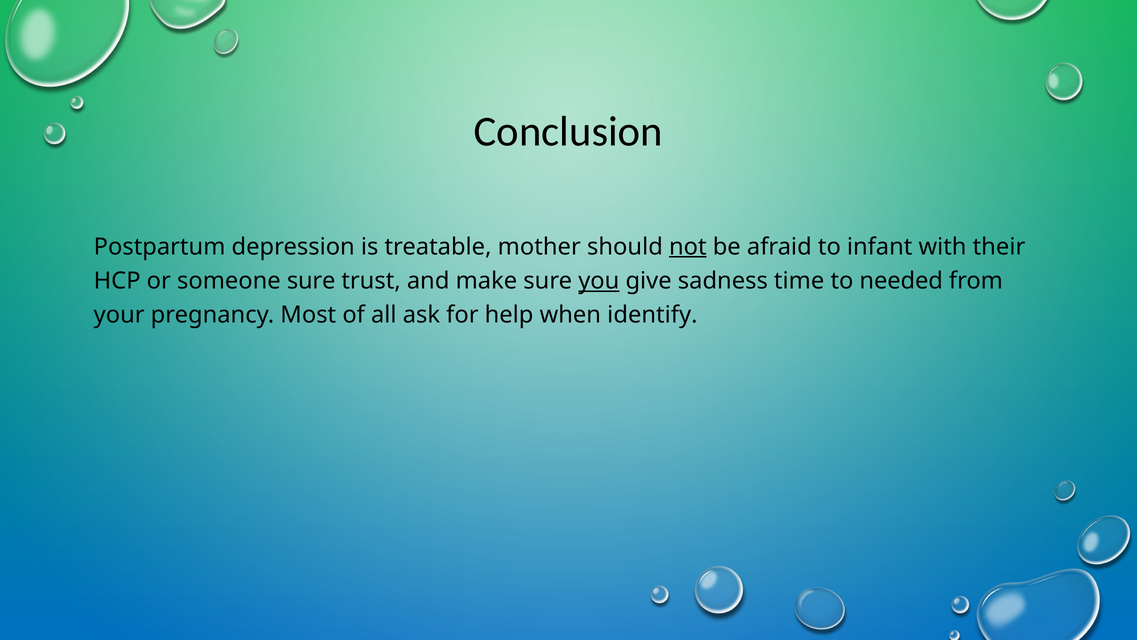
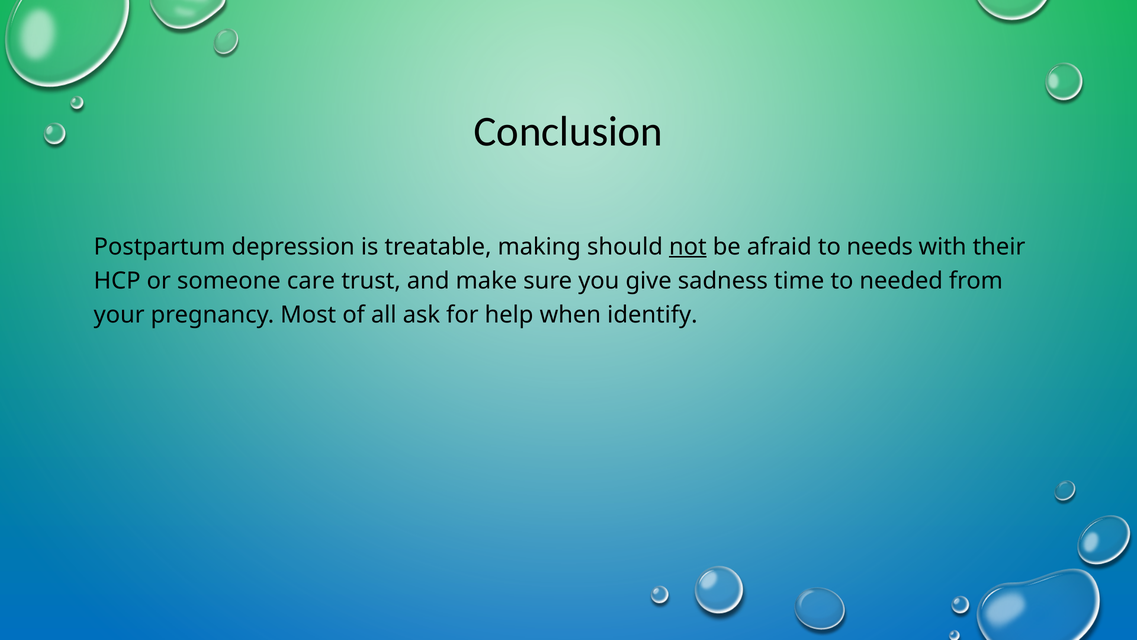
mother: mother -> making
infant: infant -> needs
someone sure: sure -> care
you underline: present -> none
